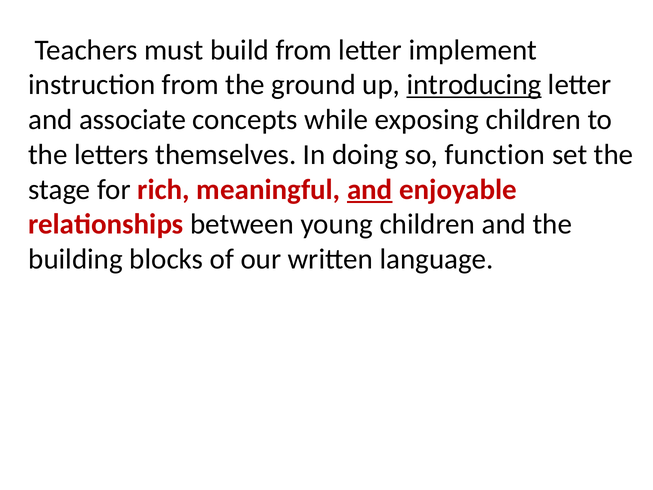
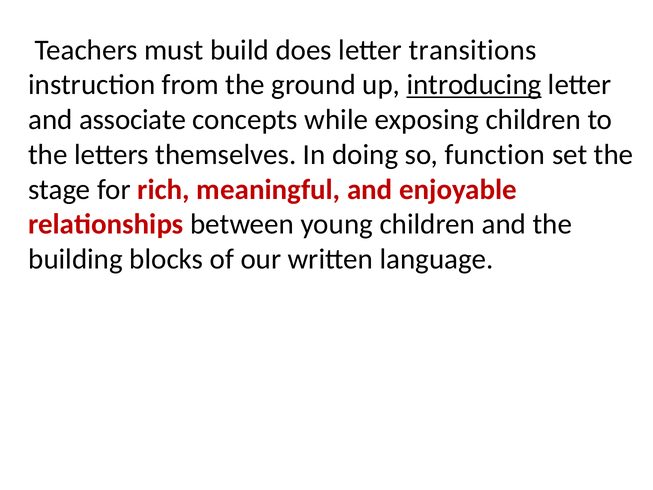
build from: from -> does
implement: implement -> transitions
and at (370, 189) underline: present -> none
